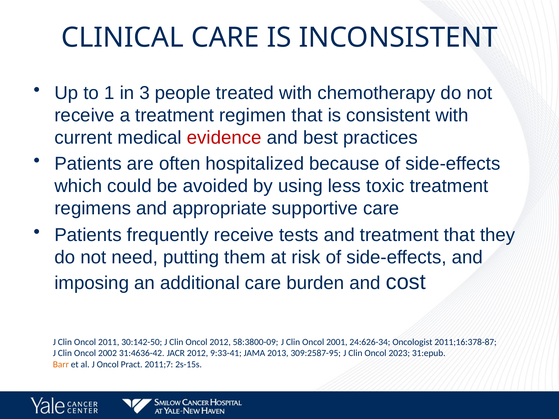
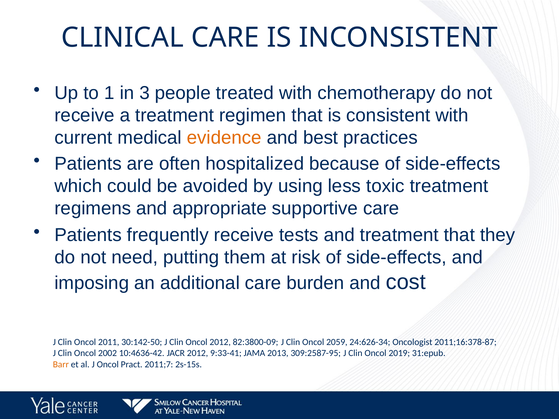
evidence colour: red -> orange
58:3800-09: 58:3800-09 -> 82:3800-09
2001: 2001 -> 2059
31:4636-42: 31:4636-42 -> 10:4636-42
2023: 2023 -> 2019
